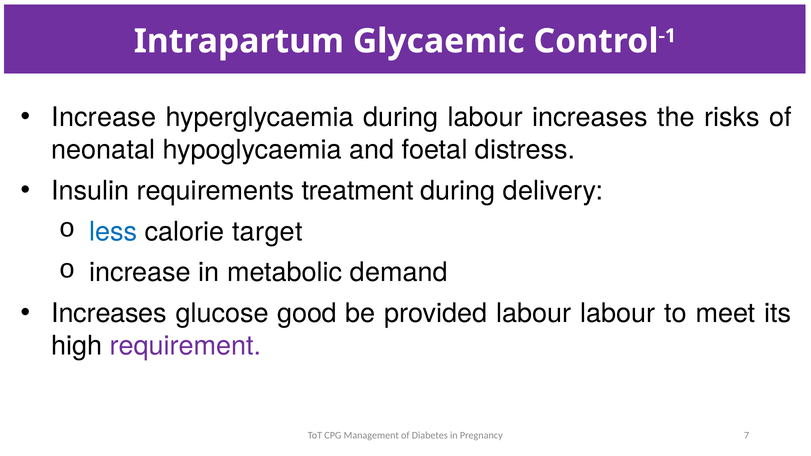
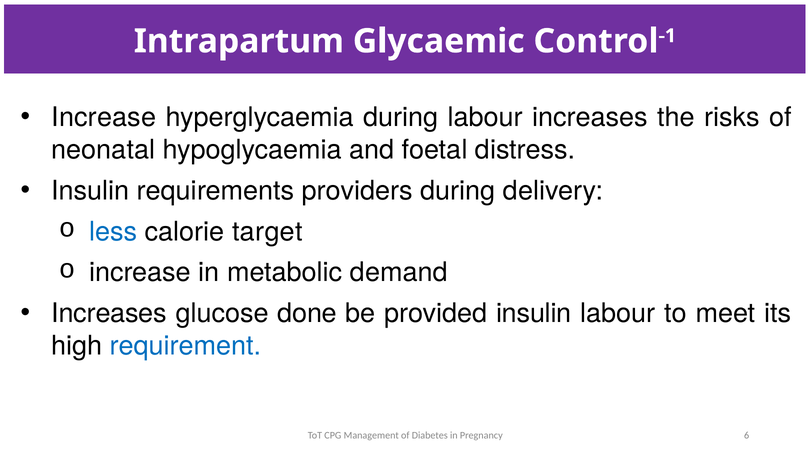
treatment: treatment -> providers
good: good -> done
provided labour: labour -> insulin
requirement colour: purple -> blue
7: 7 -> 6
